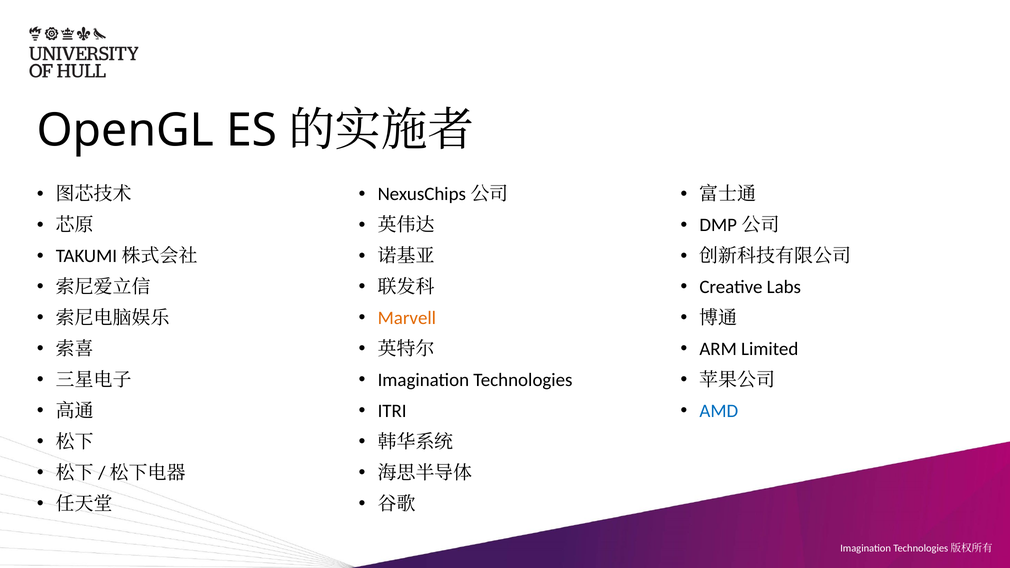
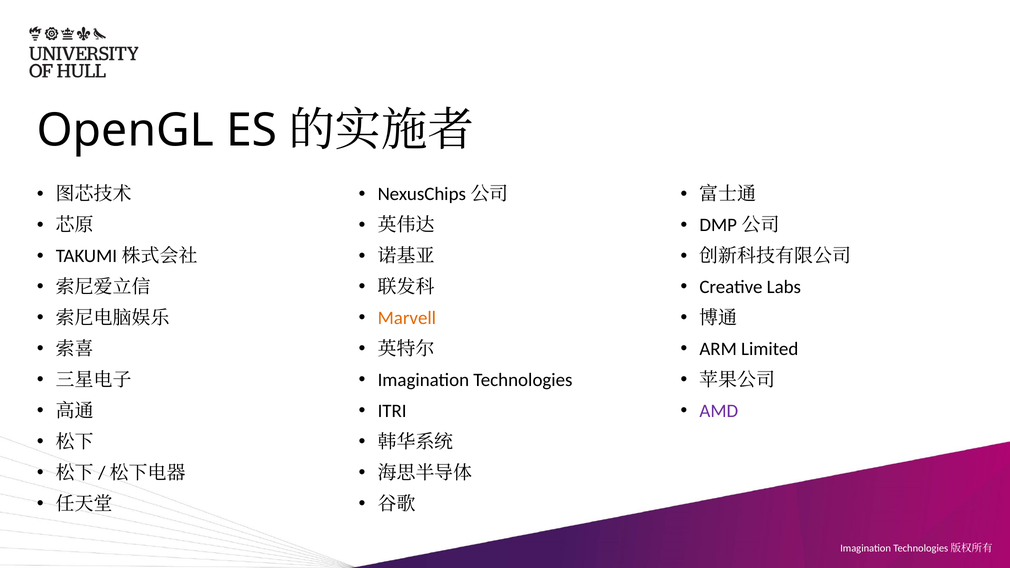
AMD colour: blue -> purple
